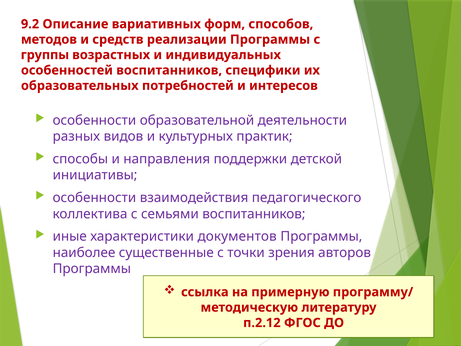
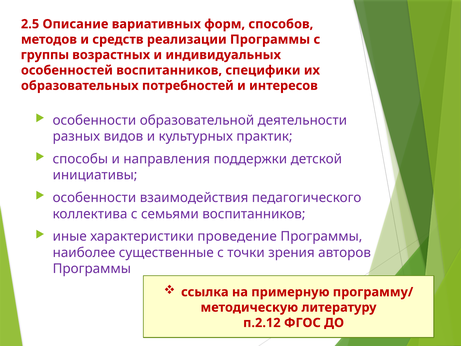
9.2: 9.2 -> 2.5
документов: документов -> проведение
